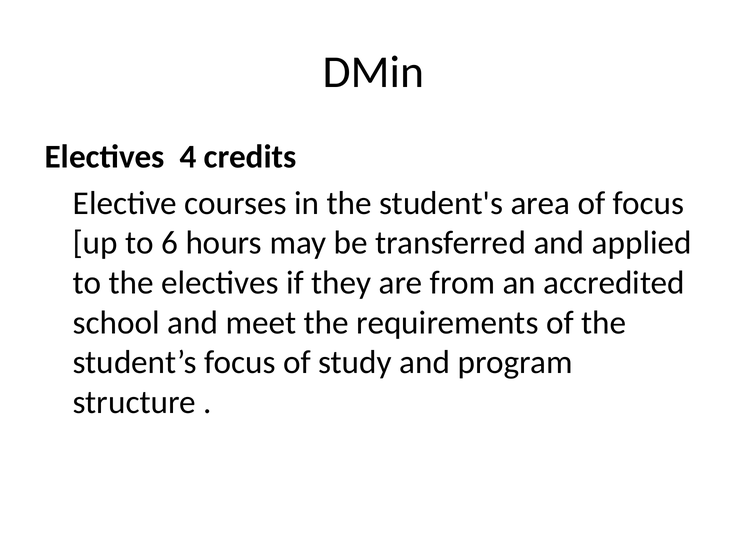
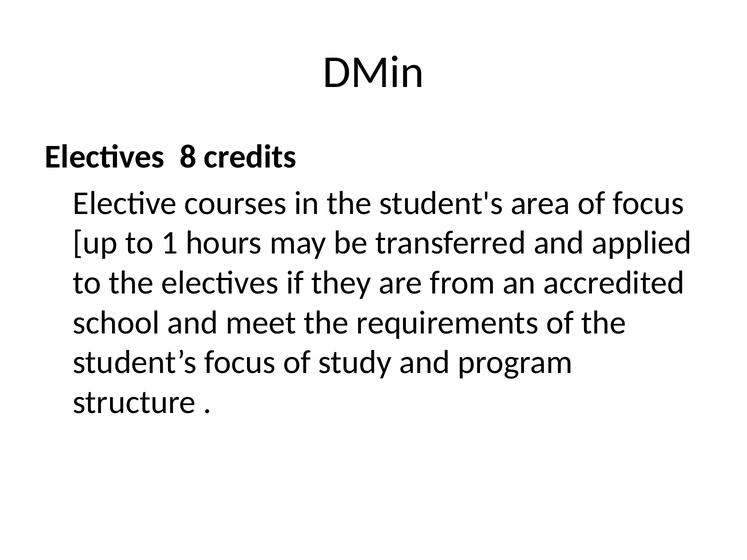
4: 4 -> 8
6: 6 -> 1
